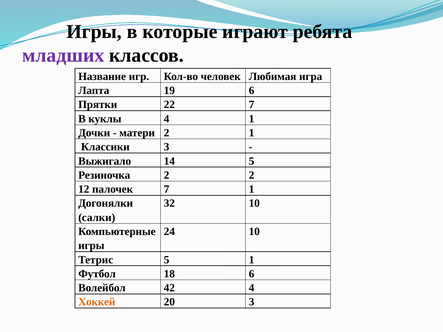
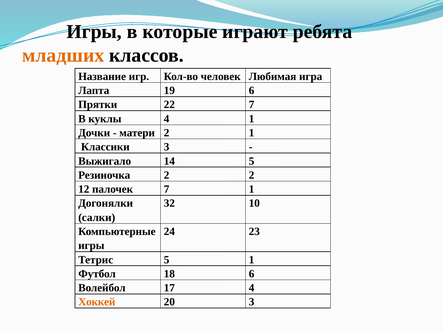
младших colour: purple -> orange
24 10: 10 -> 23
42: 42 -> 17
